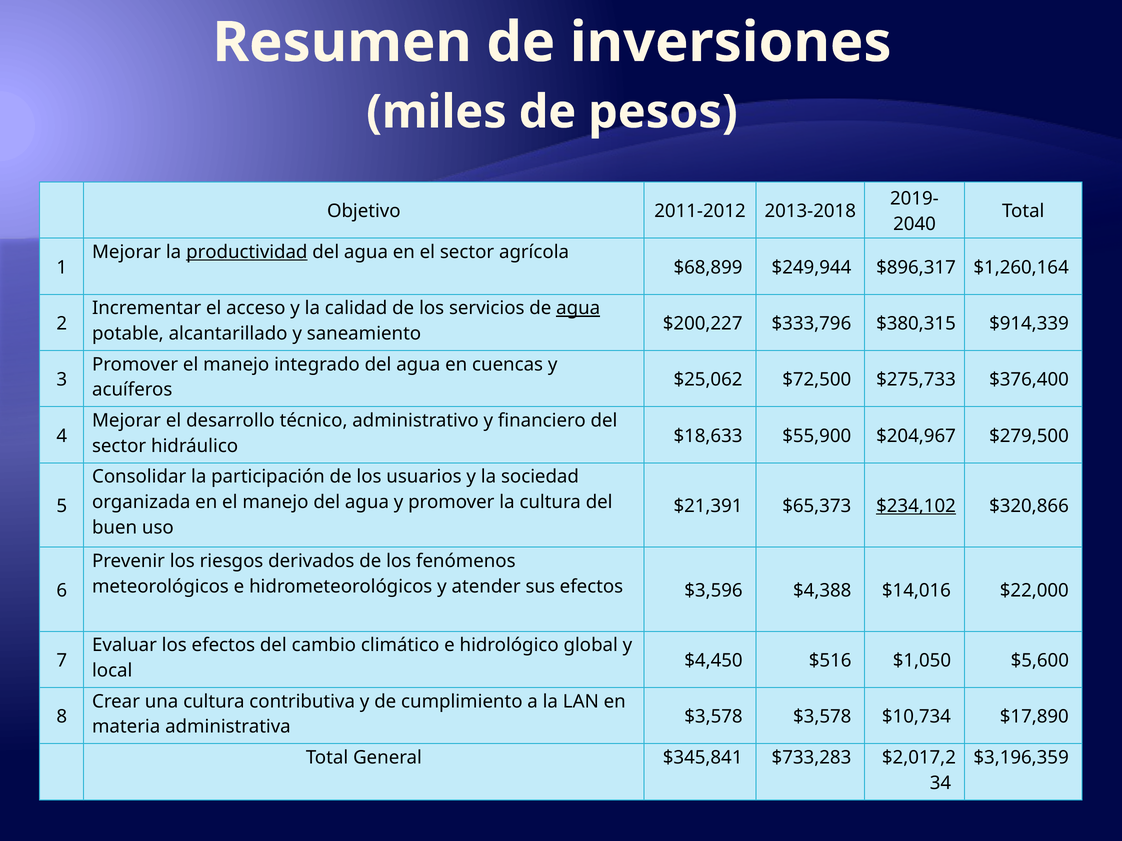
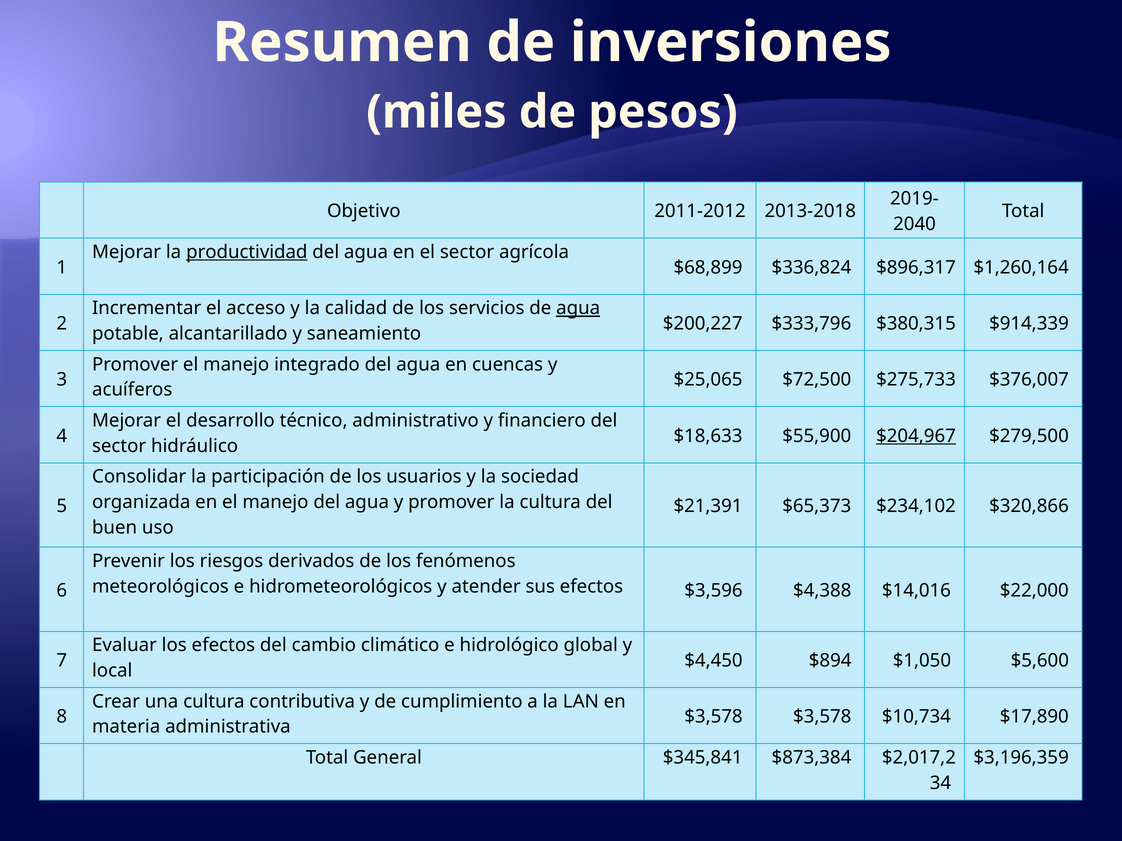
$249,944: $249,944 -> $336,824
$25,062: $25,062 -> $25,065
$376,400: $376,400 -> $376,007
$204,967 underline: none -> present
$234,102 underline: present -> none
$516: $516 -> $894
$733,283: $733,283 -> $873,384
